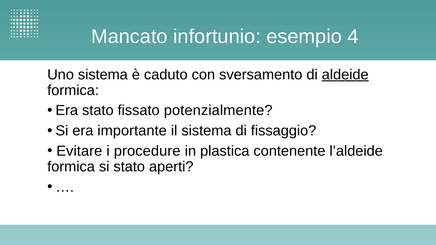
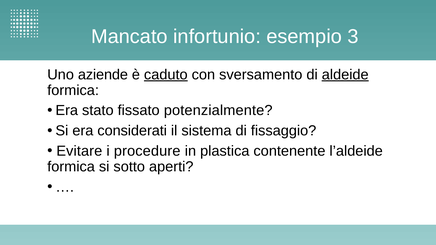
4: 4 -> 3
Uno sistema: sistema -> aziende
caduto underline: none -> present
importante: importante -> considerati
si stato: stato -> sotto
